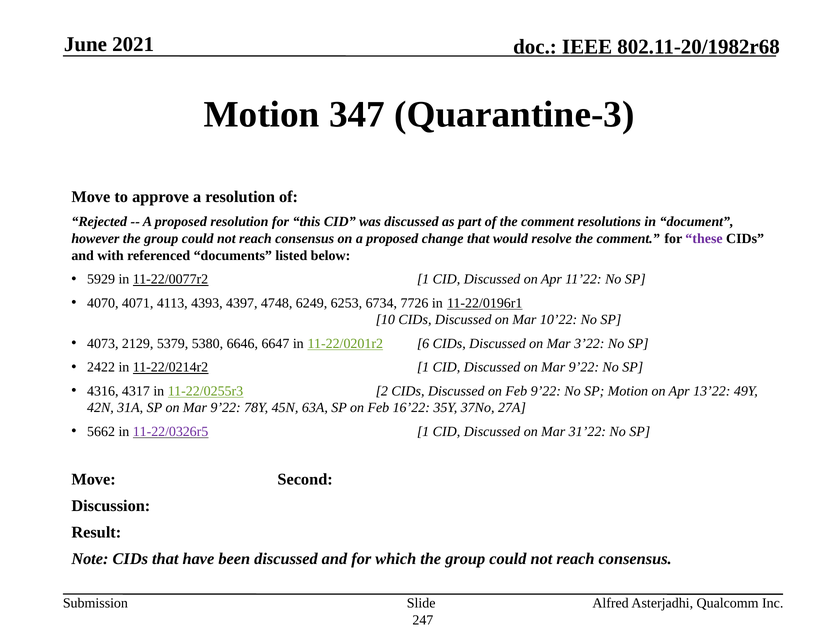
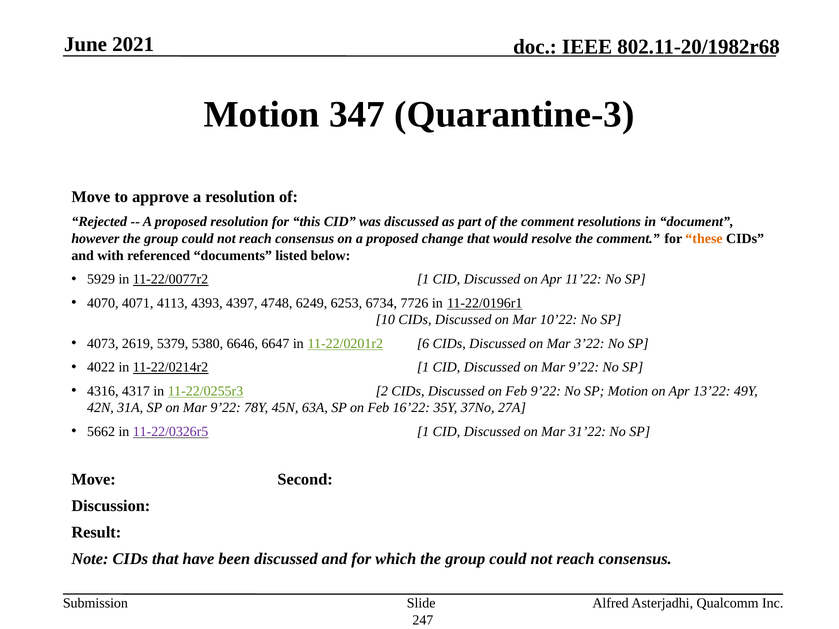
these colour: purple -> orange
2129: 2129 -> 2619
2422: 2422 -> 4022
